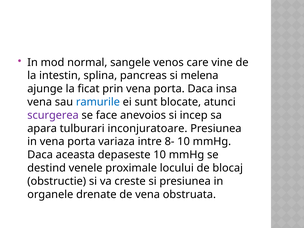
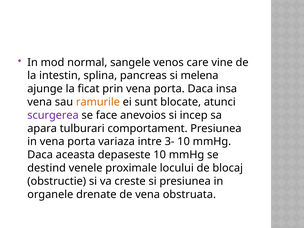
ramurile colour: blue -> orange
inconjuratoare: inconjuratoare -> comportament
8-: 8- -> 3-
